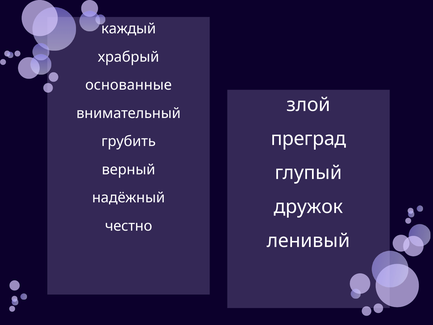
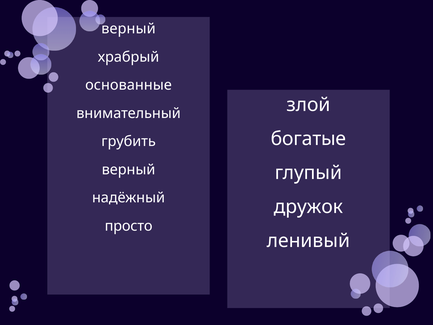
каждый at (129, 29): каждый -> верный
преград: преград -> богатые
честно: честно -> просто
